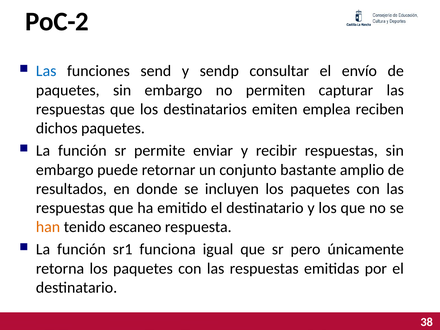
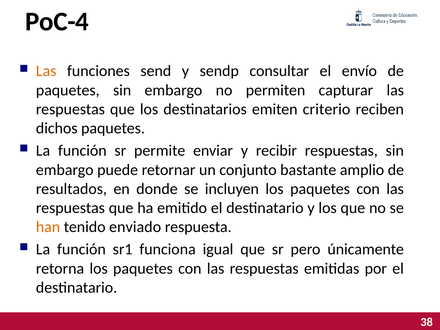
PoC-2: PoC-2 -> PoC-4
Las at (46, 71) colour: blue -> orange
emplea: emplea -> criterio
escaneo: escaneo -> enviado
